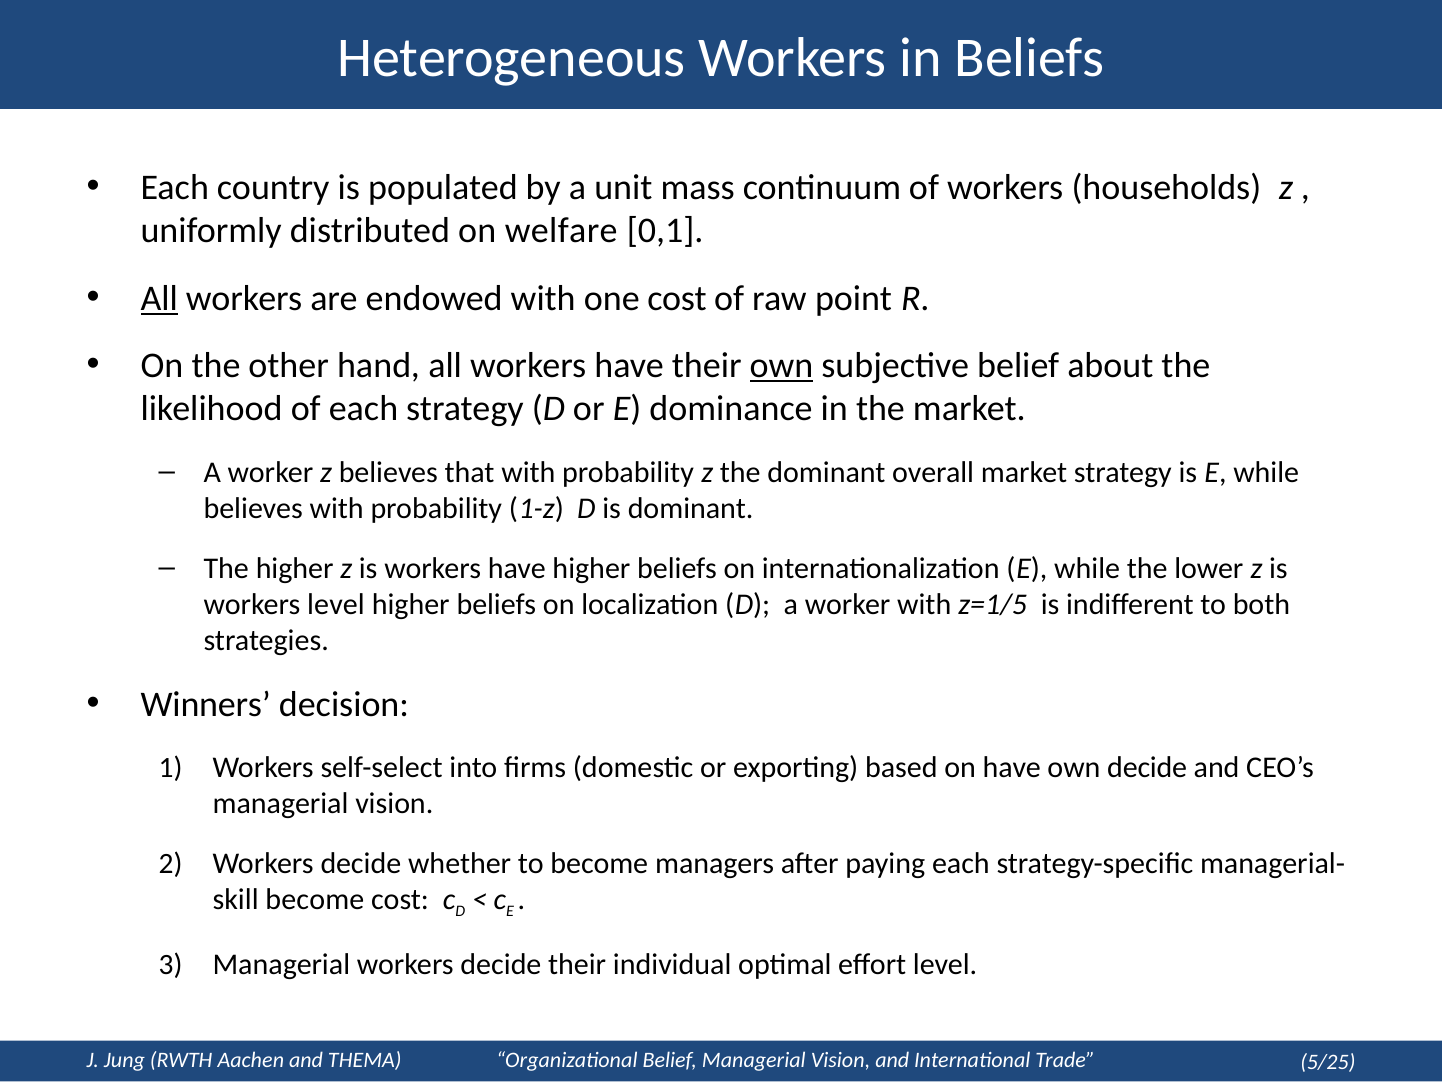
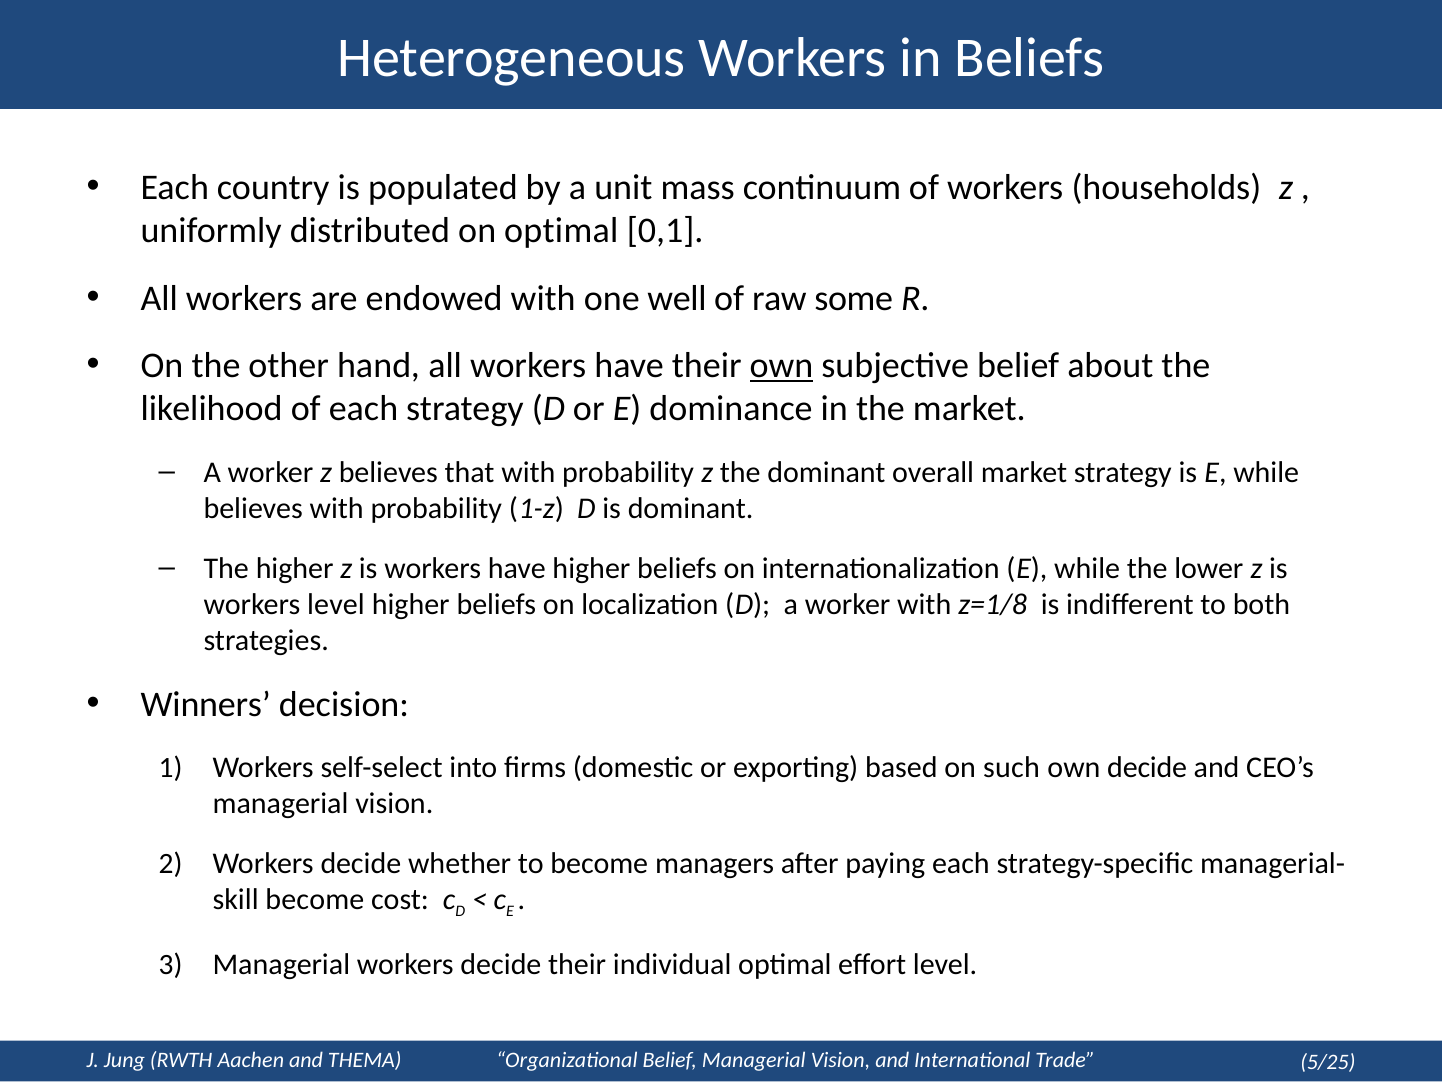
on welfare: welfare -> optimal
All at (159, 298) underline: present -> none
one cost: cost -> well
point: point -> some
z=1/5: z=1/5 -> z=1/8
on have: have -> such
